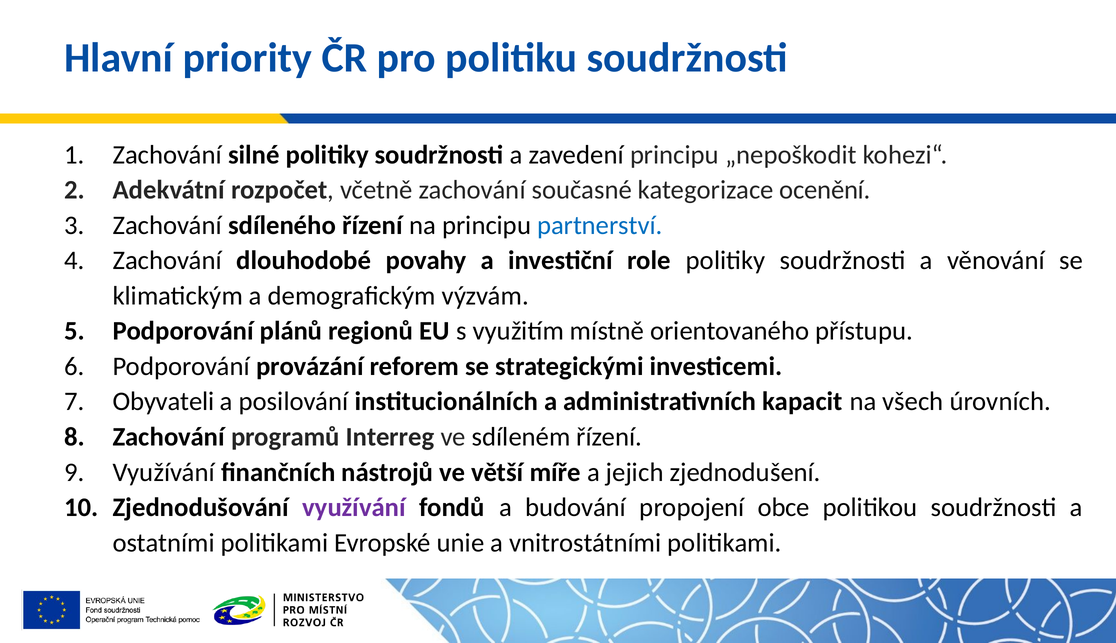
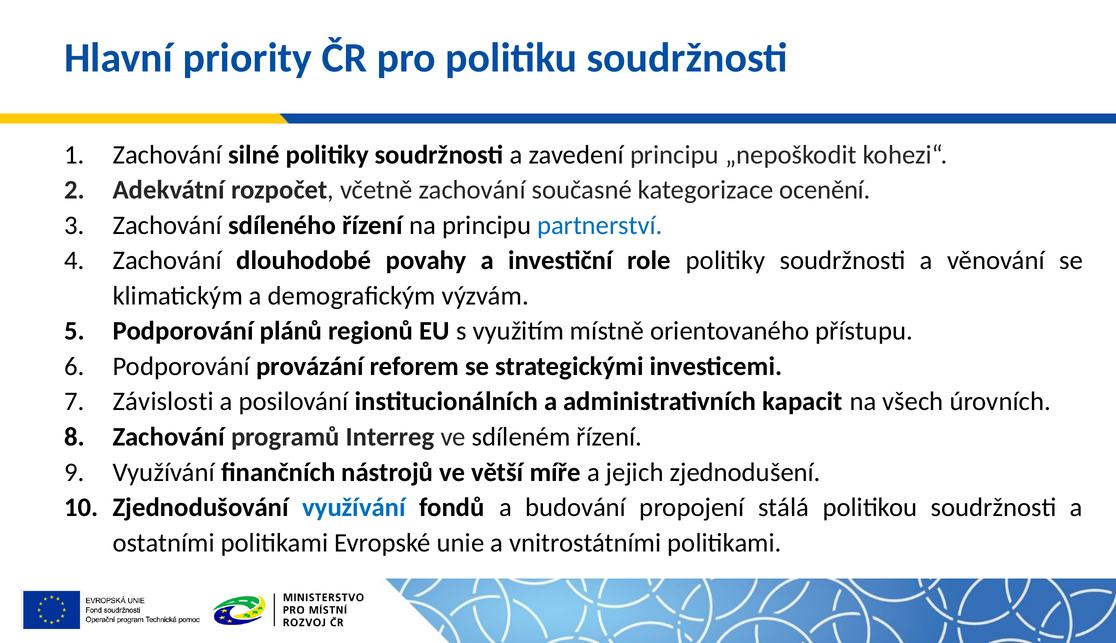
Obyvateli: Obyvateli -> Závislosti
využívání at (354, 507) colour: purple -> blue
obce: obce -> stálá
